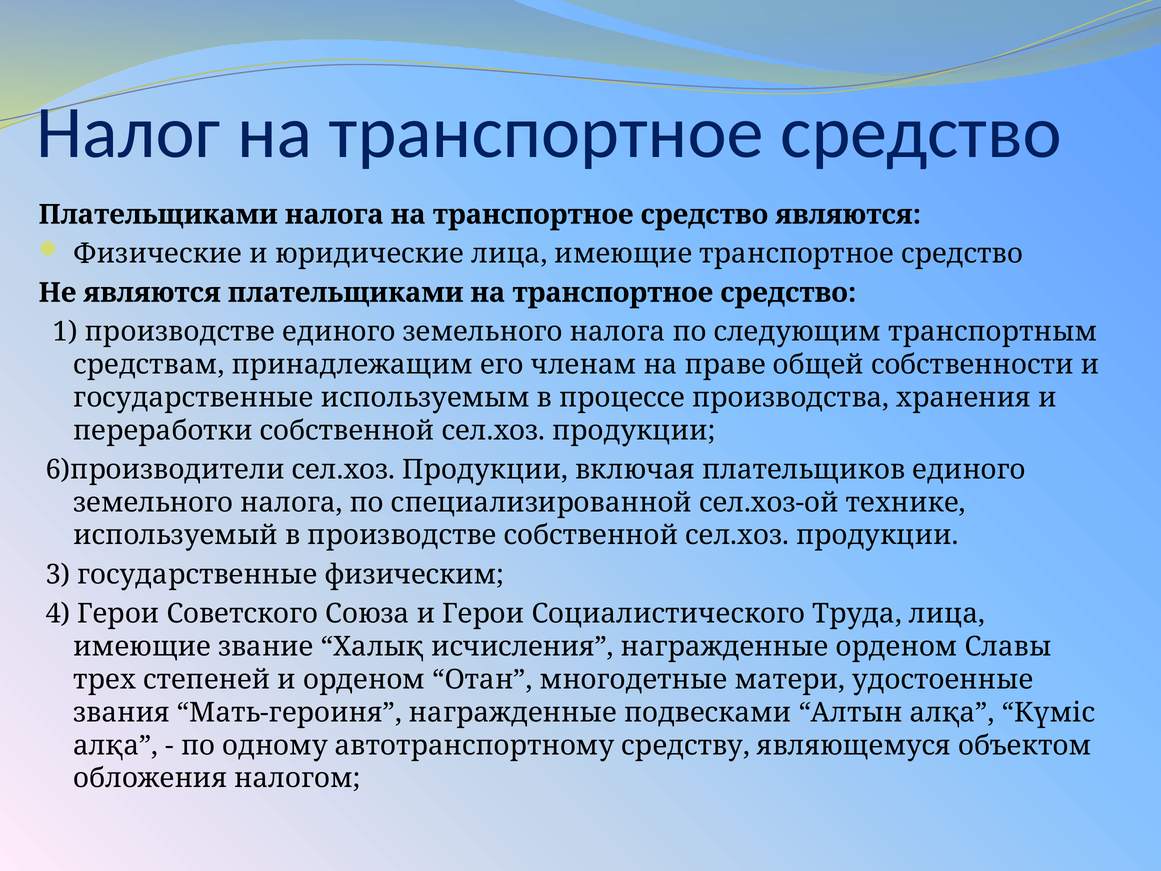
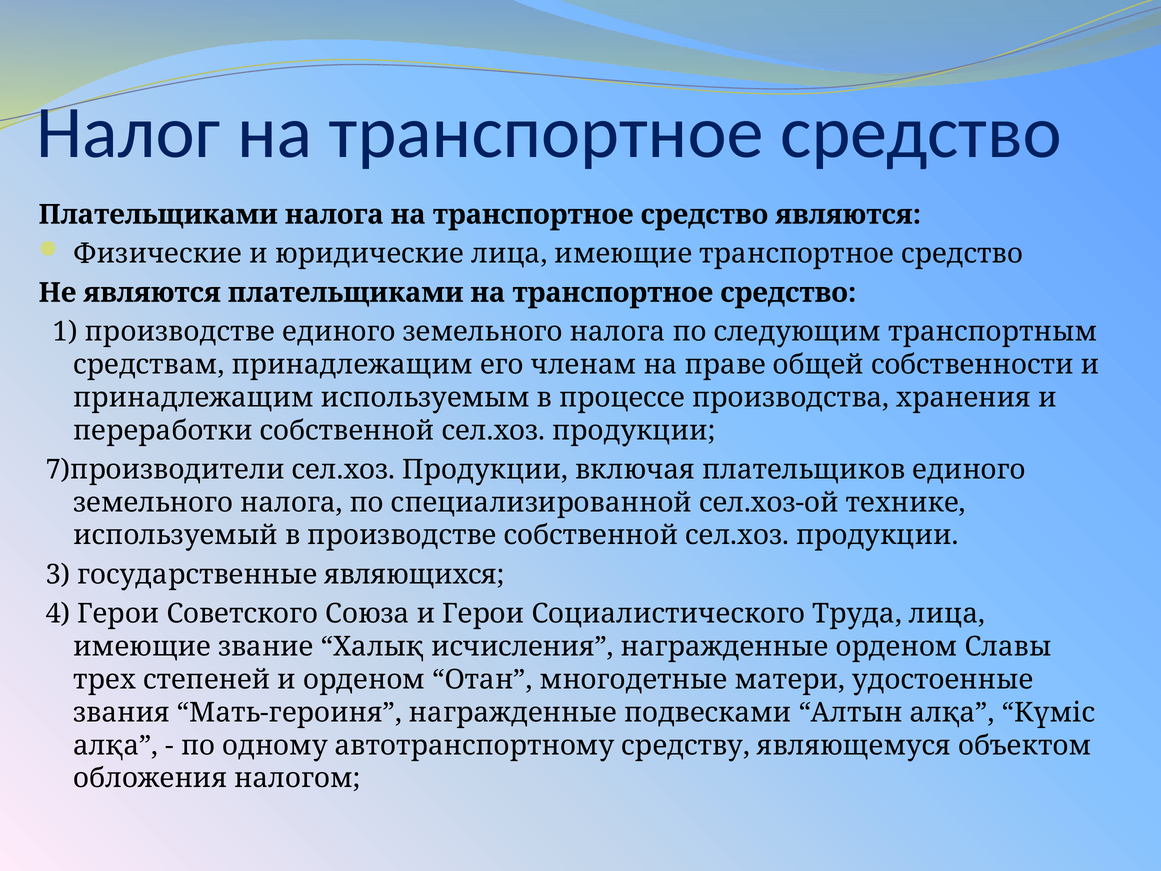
государственные at (194, 397): государственные -> принадлежащим
6)производители: 6)производители -> 7)производители
физическим: физическим -> являющихся
